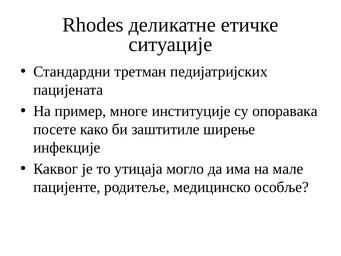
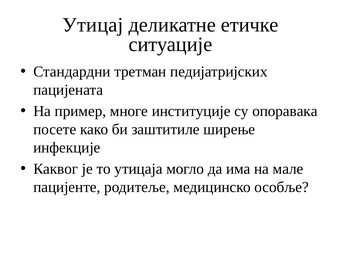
Rhodes: Rhodes -> Утицај
